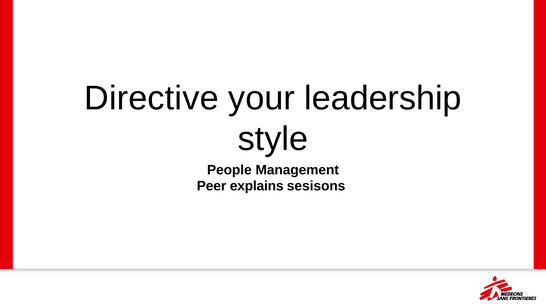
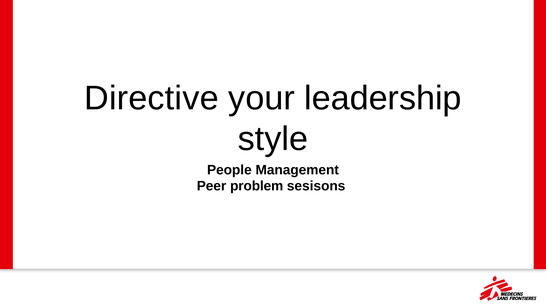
explains: explains -> problem
